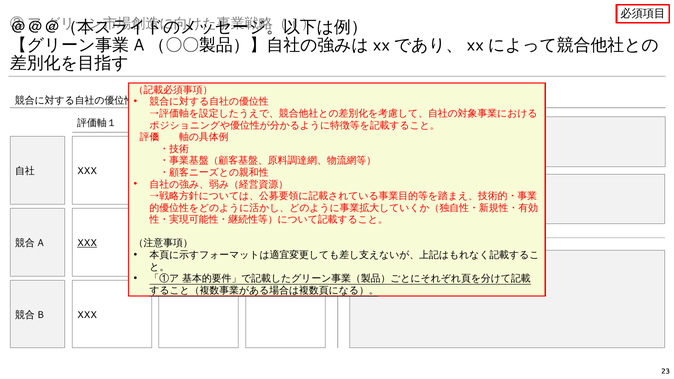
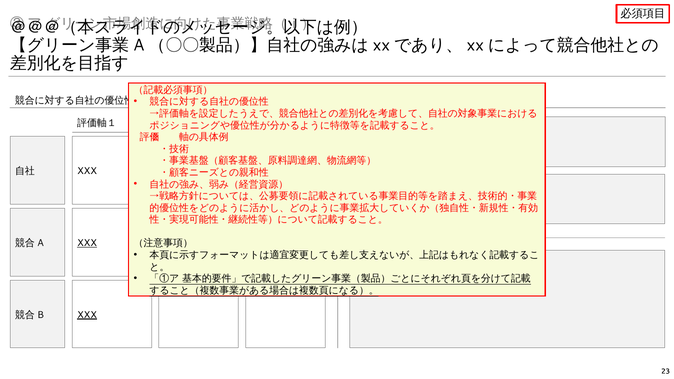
XXX at (87, 315) underline: none -> present
